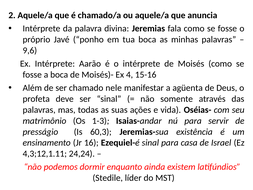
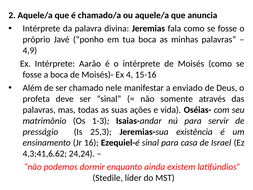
9,6: 9,6 -> 4,9
agüenta: agüenta -> enviado
60,3: 60,3 -> 25,3
4,3;12,1.11: 4,3;12,1.11 -> 4,3;41,6.62
